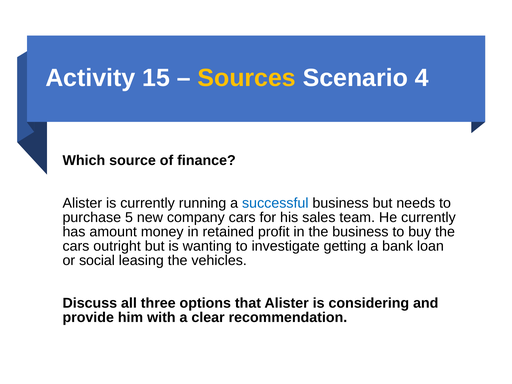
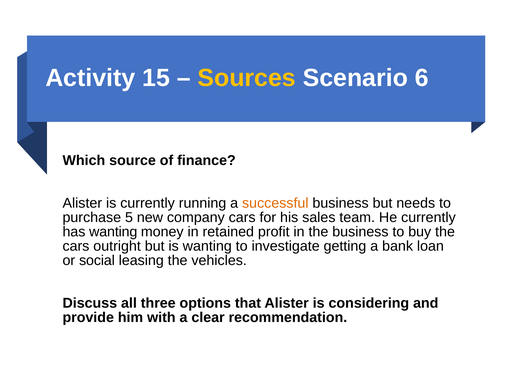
4: 4 -> 6
successful colour: blue -> orange
has amount: amount -> wanting
